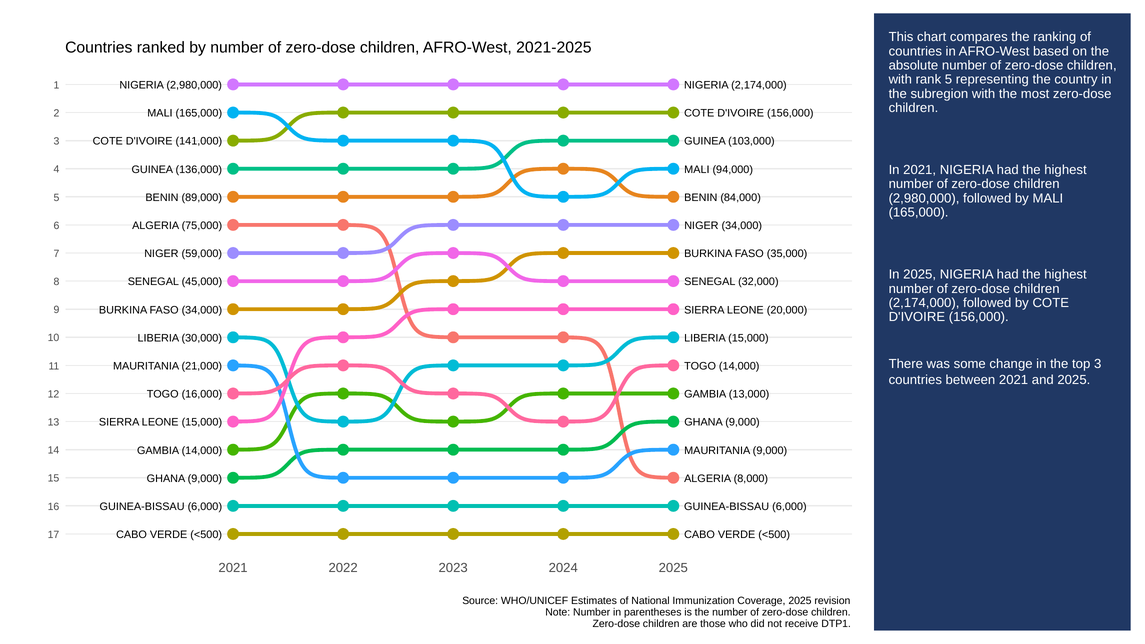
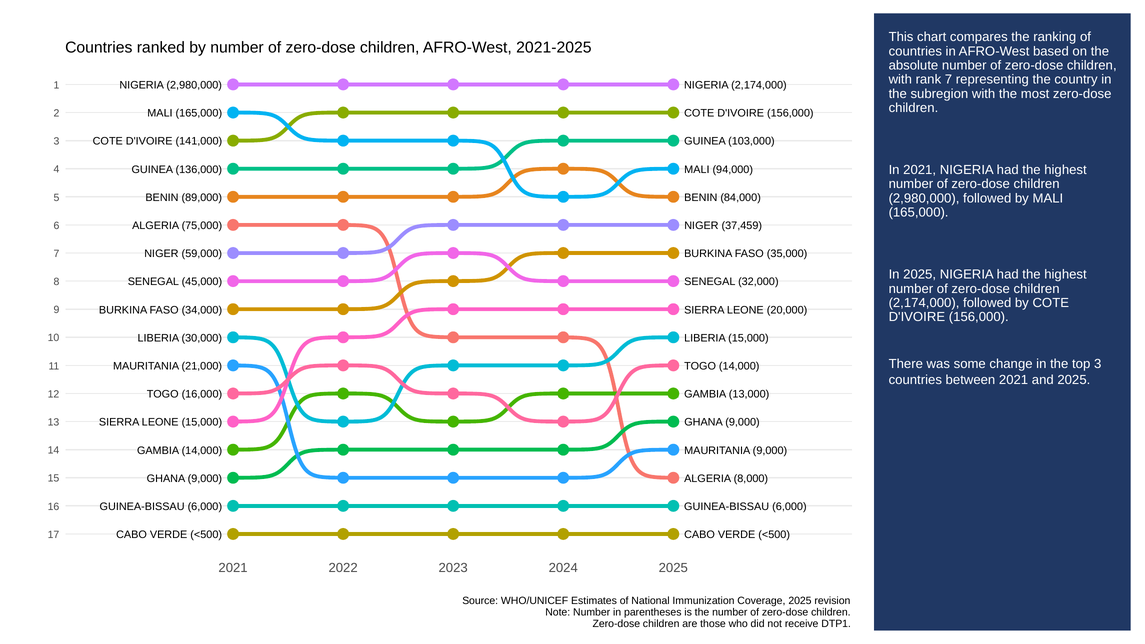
rank 5: 5 -> 7
NIGER 34,000: 34,000 -> 37,459
